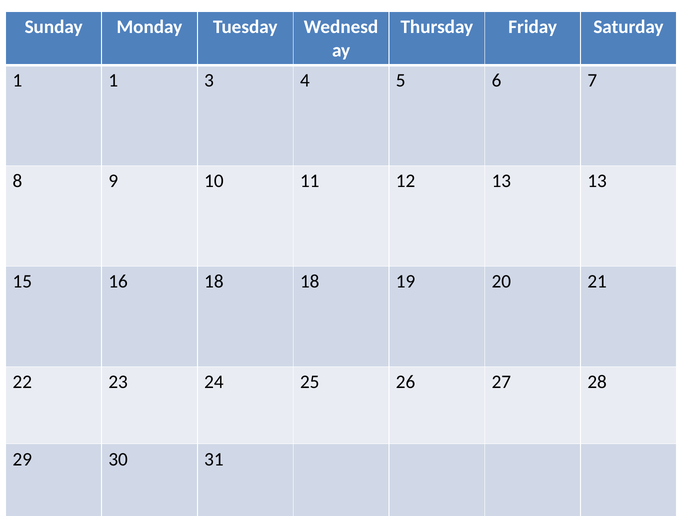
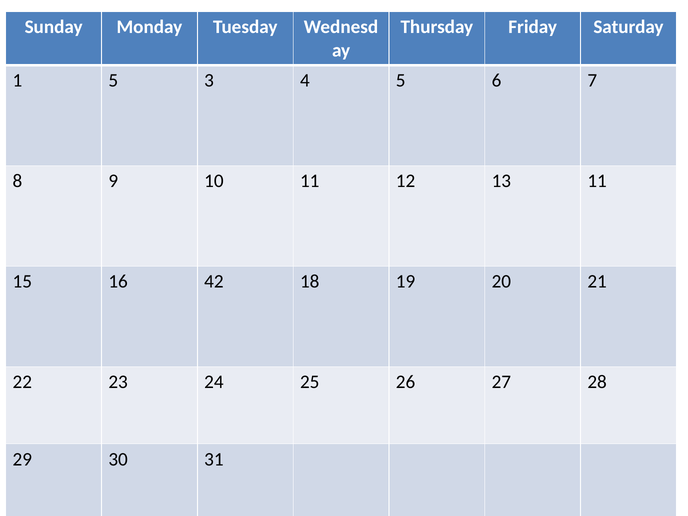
1 1: 1 -> 5
13 13: 13 -> 11
16 18: 18 -> 42
